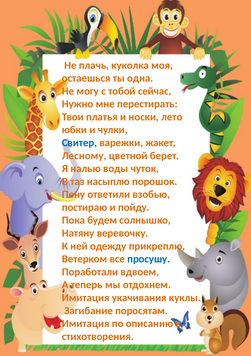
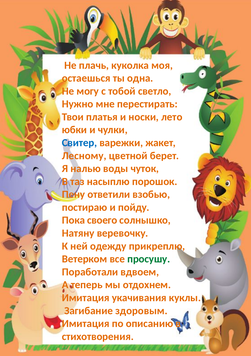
сейчас: сейчас -> светло
будем: будем -> своего
просушу colour: blue -> green
поросятам: поросятам -> здоровым
